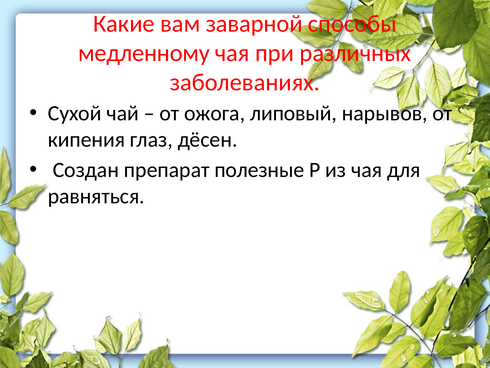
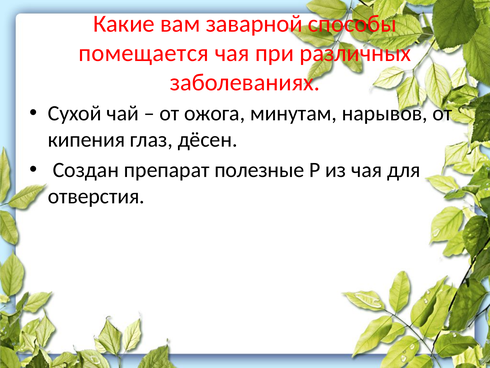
медленному: медленному -> помещается
липовый: липовый -> минутам
равняться: равняться -> отверстия
